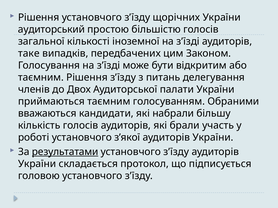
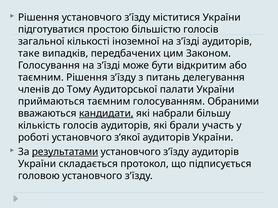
щорічних: щорічних -> міститися
аудиторський: аудиторський -> підготуватися
Двох: Двох -> Тому
кандидати underline: none -> present
